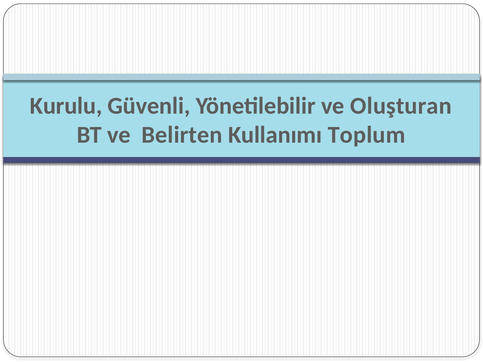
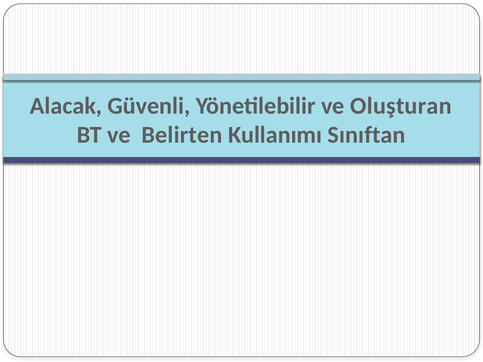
Kurulu: Kurulu -> Alacak
Toplum: Toplum -> Sınıftan
